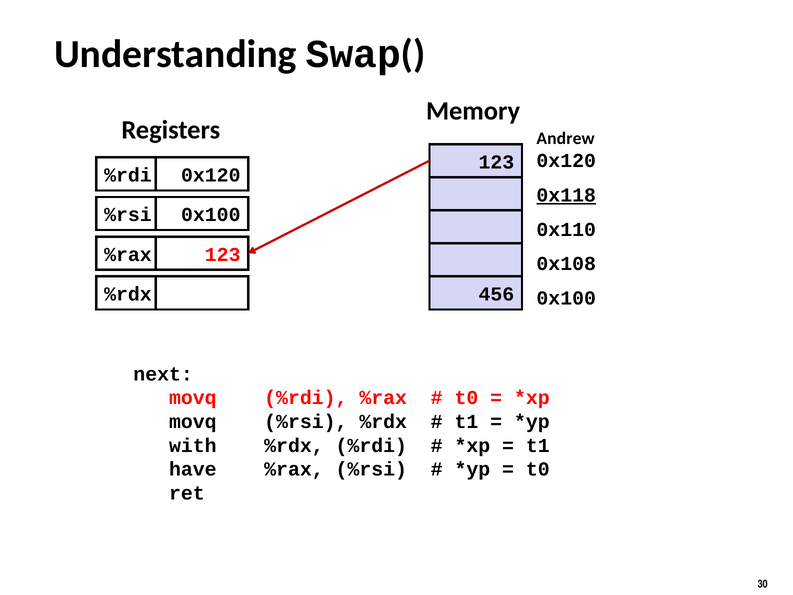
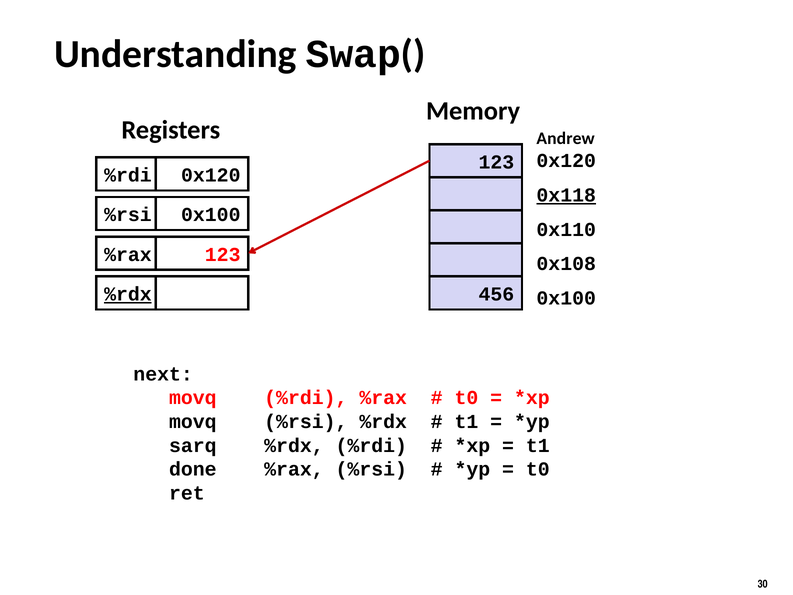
%rdx at (128, 294) underline: none -> present
with: with -> sarq
have: have -> done
